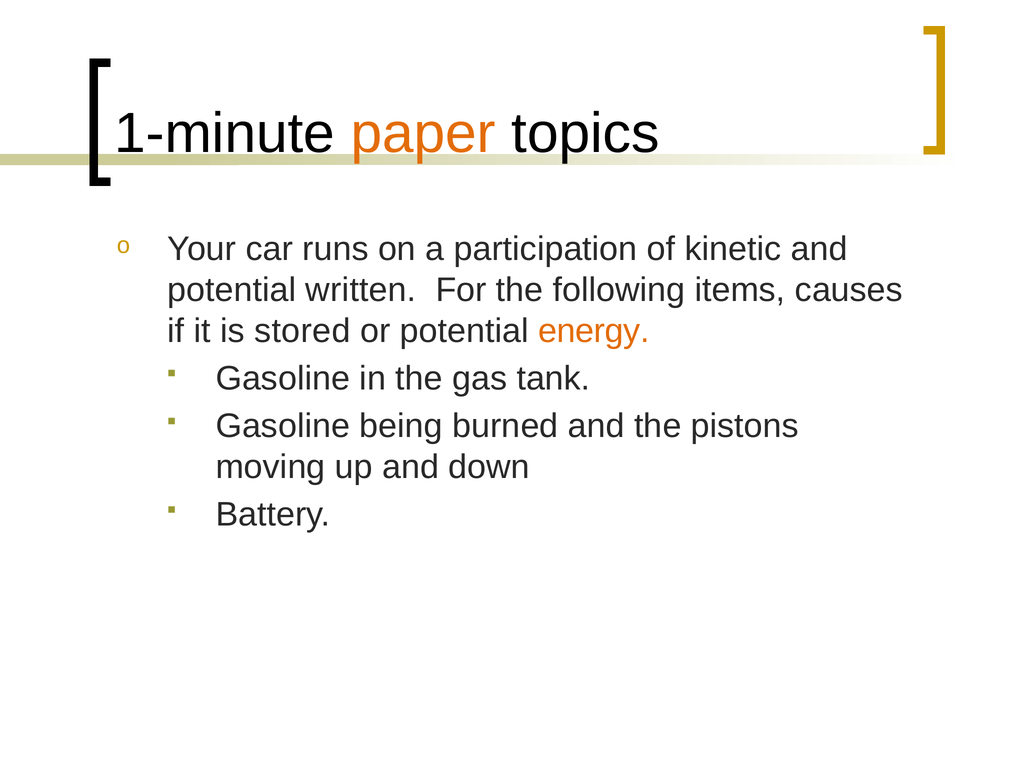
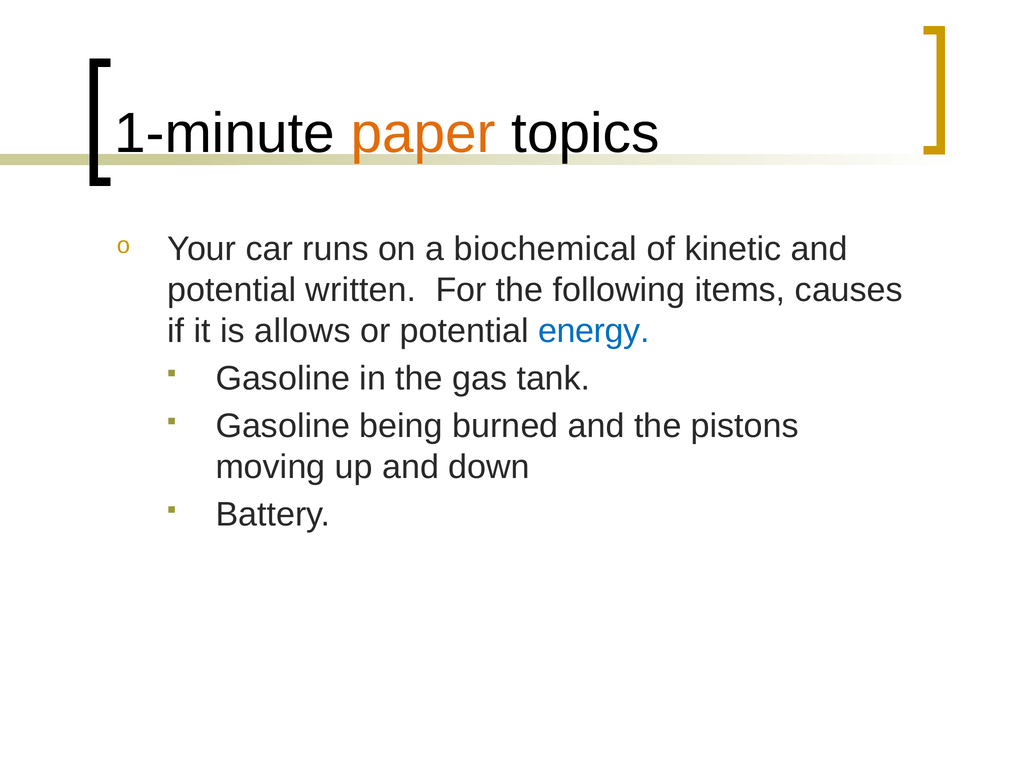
participation: participation -> biochemical
stored: stored -> allows
energy colour: orange -> blue
